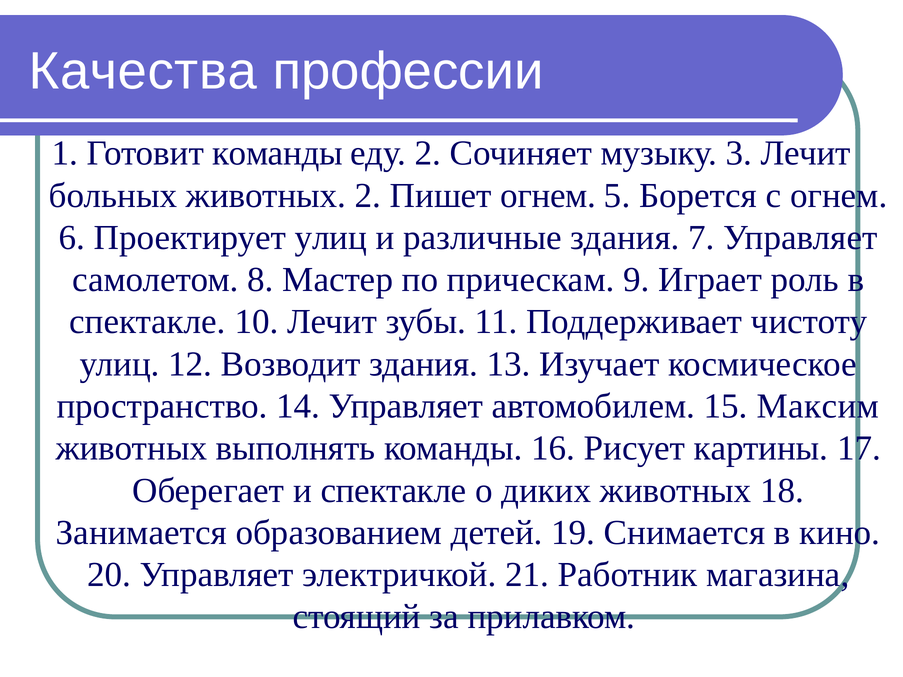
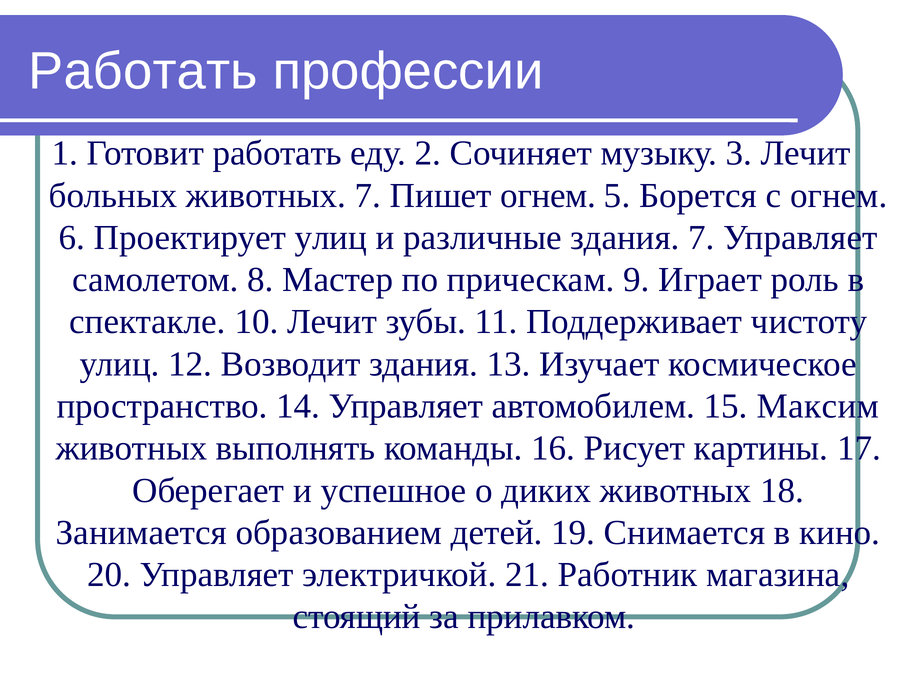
Качества at (143, 71): Качества -> Работать
Готовит команды: команды -> работать
животных 2: 2 -> 7
и спектакле: спектакле -> успешное
